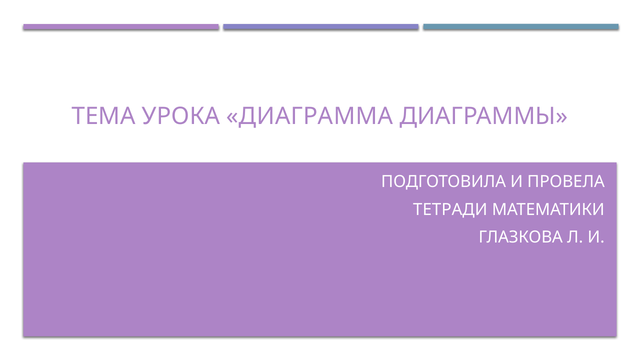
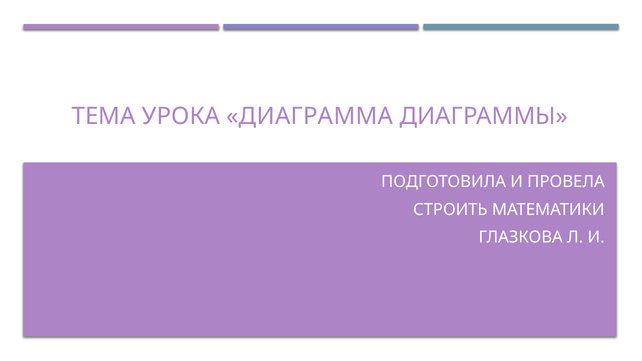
ТЕТРАДИ: ТЕТРАДИ -> СТРОИТЬ
